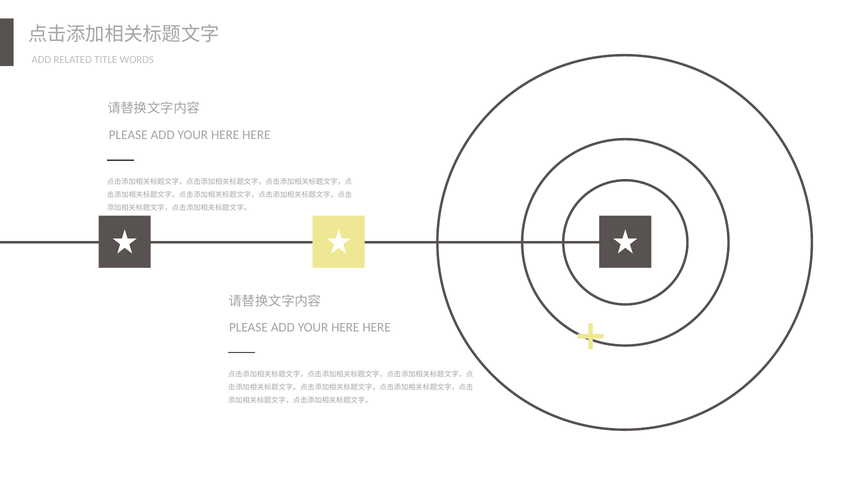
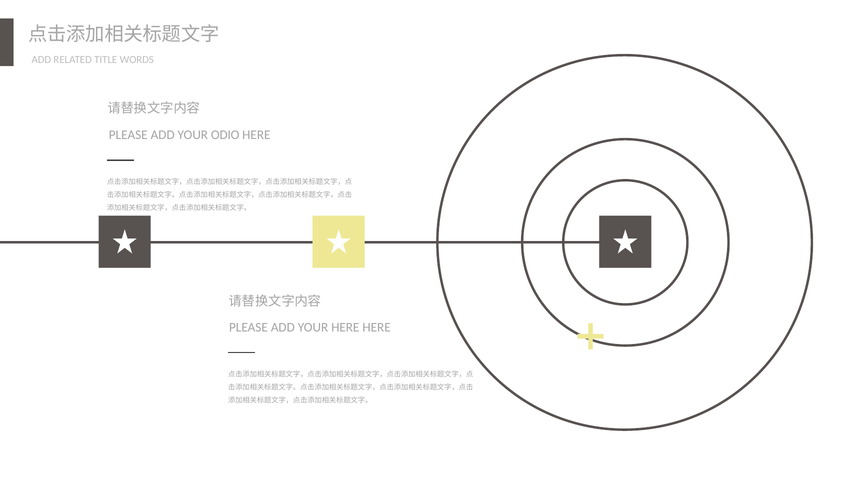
HERE at (225, 135): HERE -> ODIO
